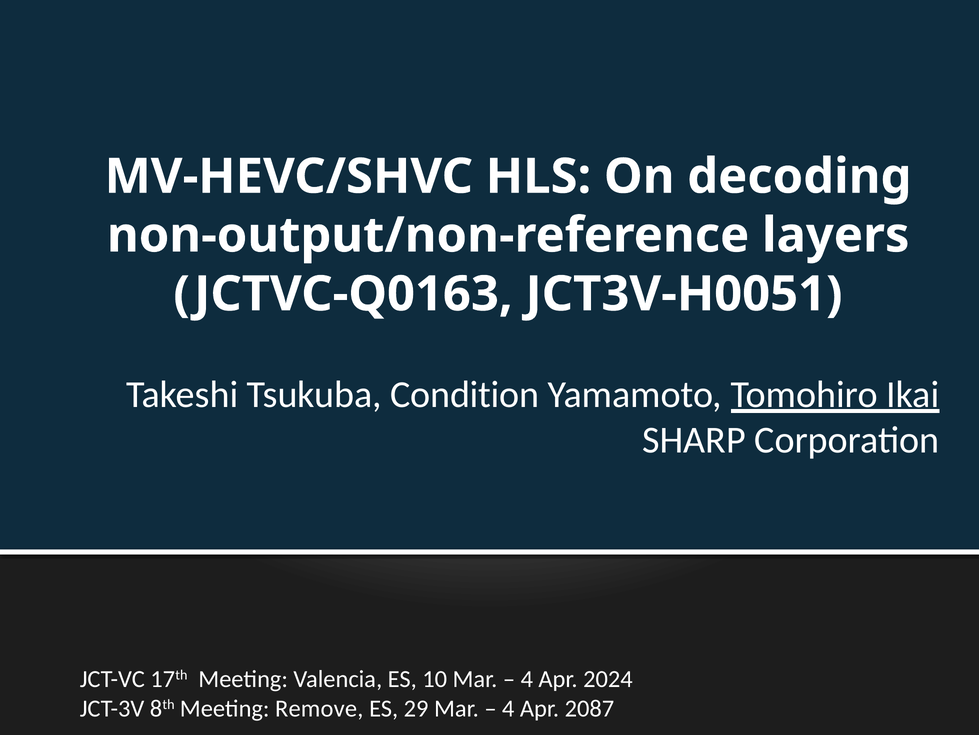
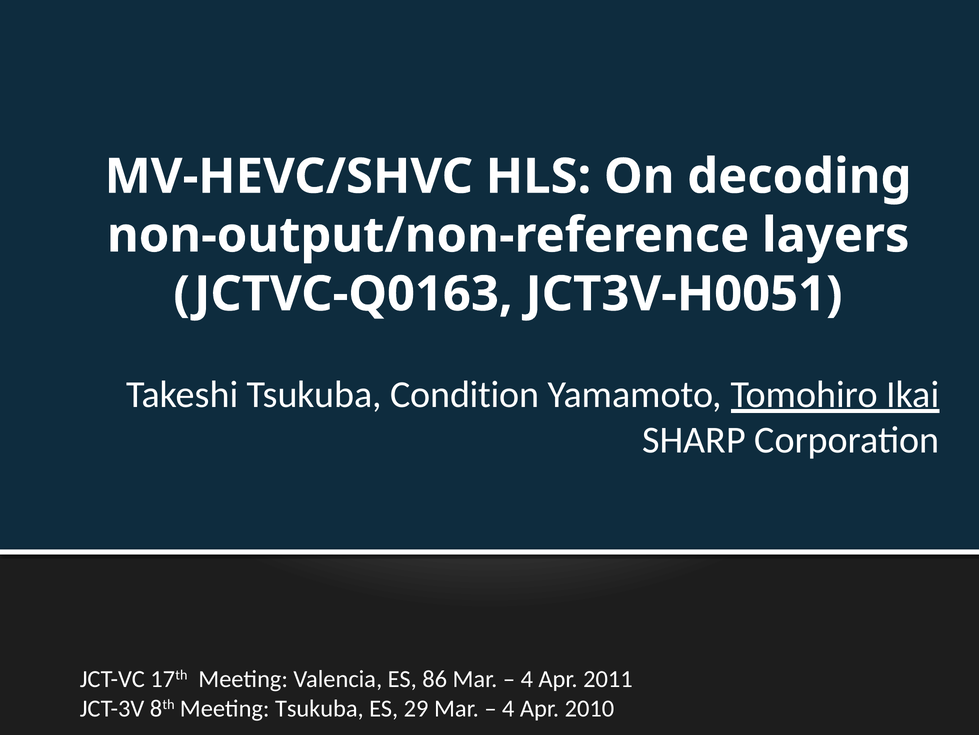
10: 10 -> 86
2024: 2024 -> 2011
Meeting Remove: Remove -> Tsukuba
2087: 2087 -> 2010
